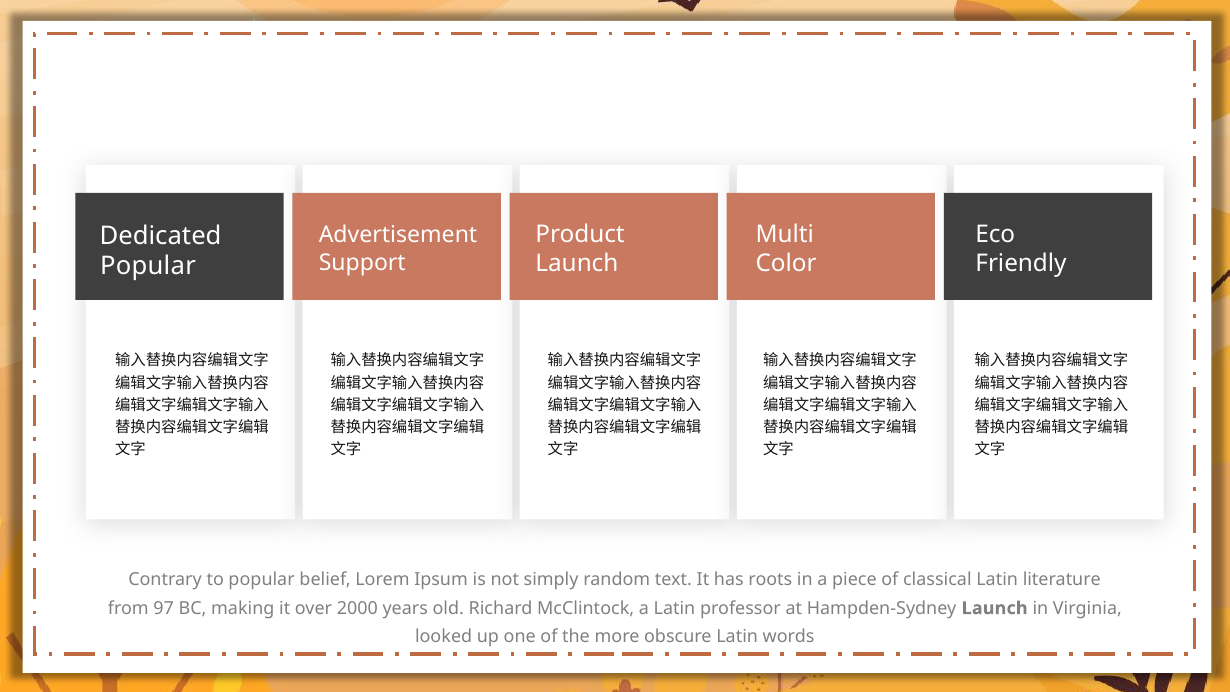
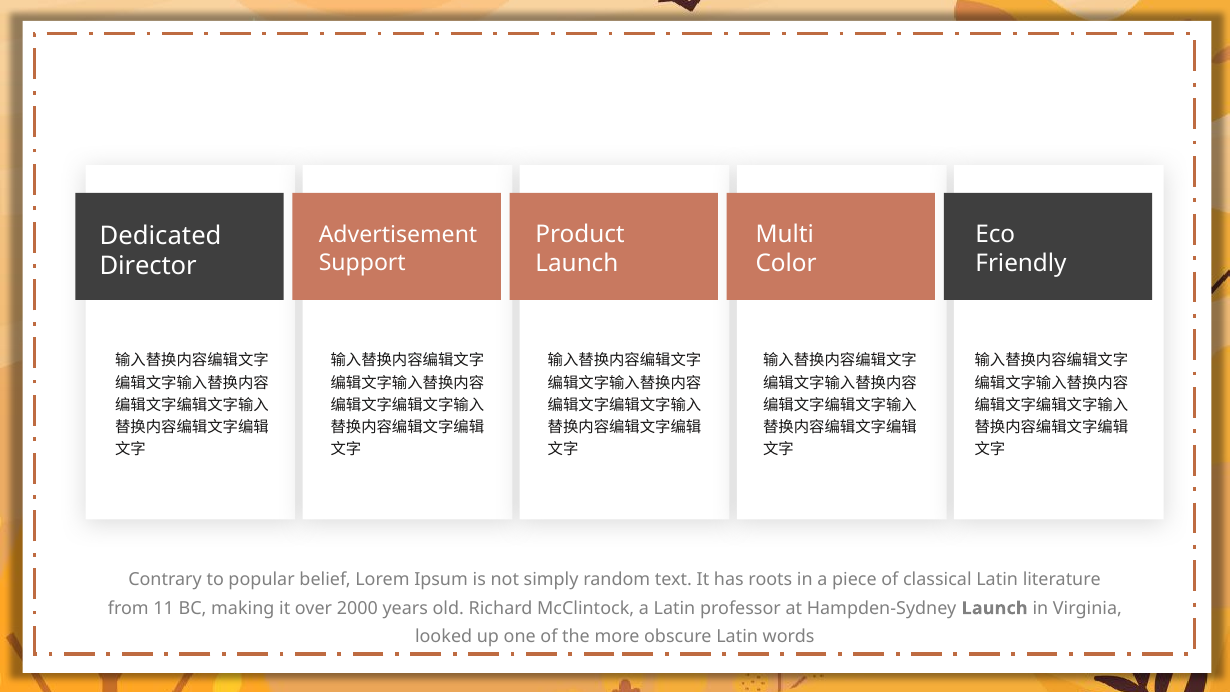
Popular at (148, 266): Popular -> Director
97: 97 -> 11
